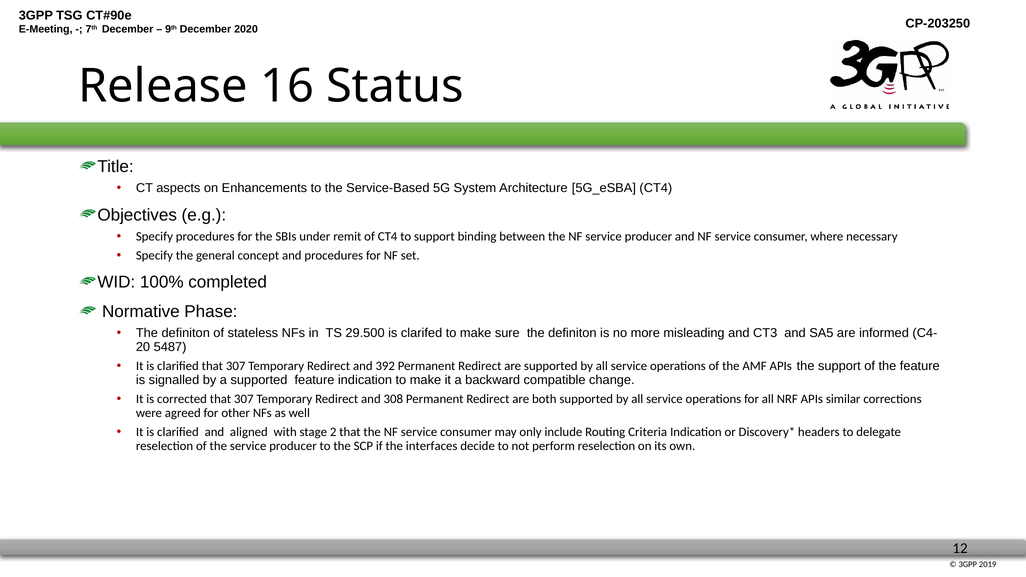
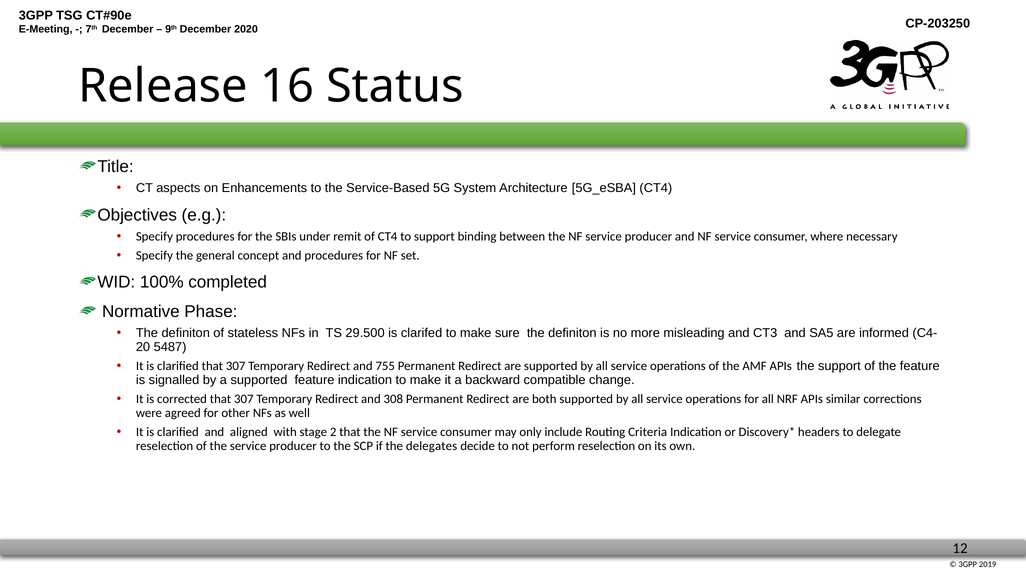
392: 392 -> 755
interfaces: interfaces -> delegates
